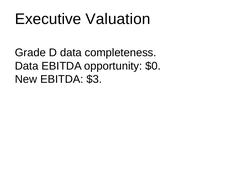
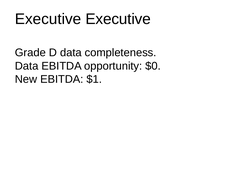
Executive Valuation: Valuation -> Executive
$3: $3 -> $1
